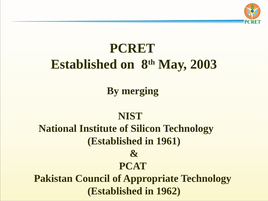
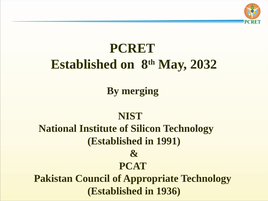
2003: 2003 -> 2032
1961: 1961 -> 1991
1962: 1962 -> 1936
